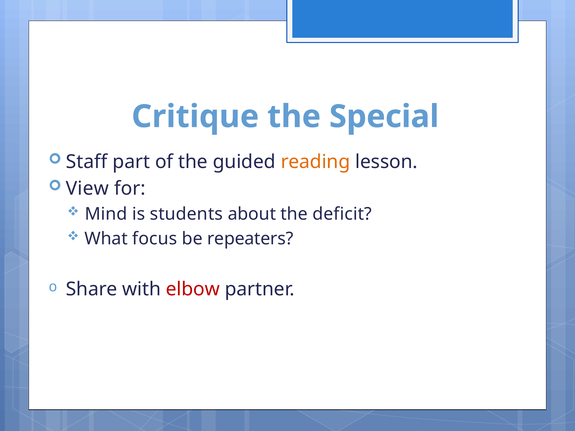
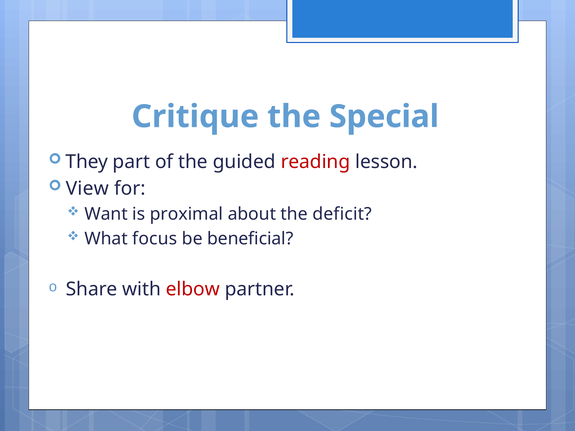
Staff: Staff -> They
reading colour: orange -> red
Mind: Mind -> Want
students: students -> proximal
repeaters: repeaters -> beneficial
